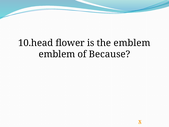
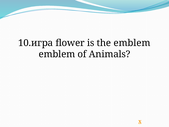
10.head: 10.head -> 10.игра
Because: Because -> Animals
